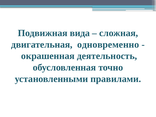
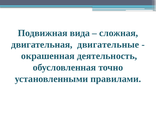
одновременно: одновременно -> двигательные
